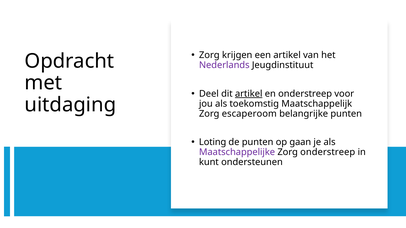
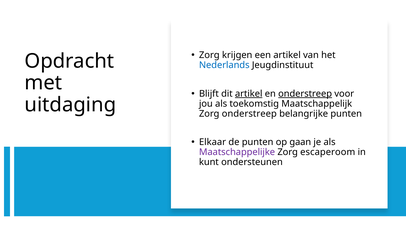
Nederlands colour: purple -> blue
Deel: Deel -> Blijft
onderstreep at (305, 94) underline: none -> present
Zorg escaperoom: escaperoom -> onderstreep
Loting: Loting -> Elkaar
Zorg onderstreep: onderstreep -> escaperoom
